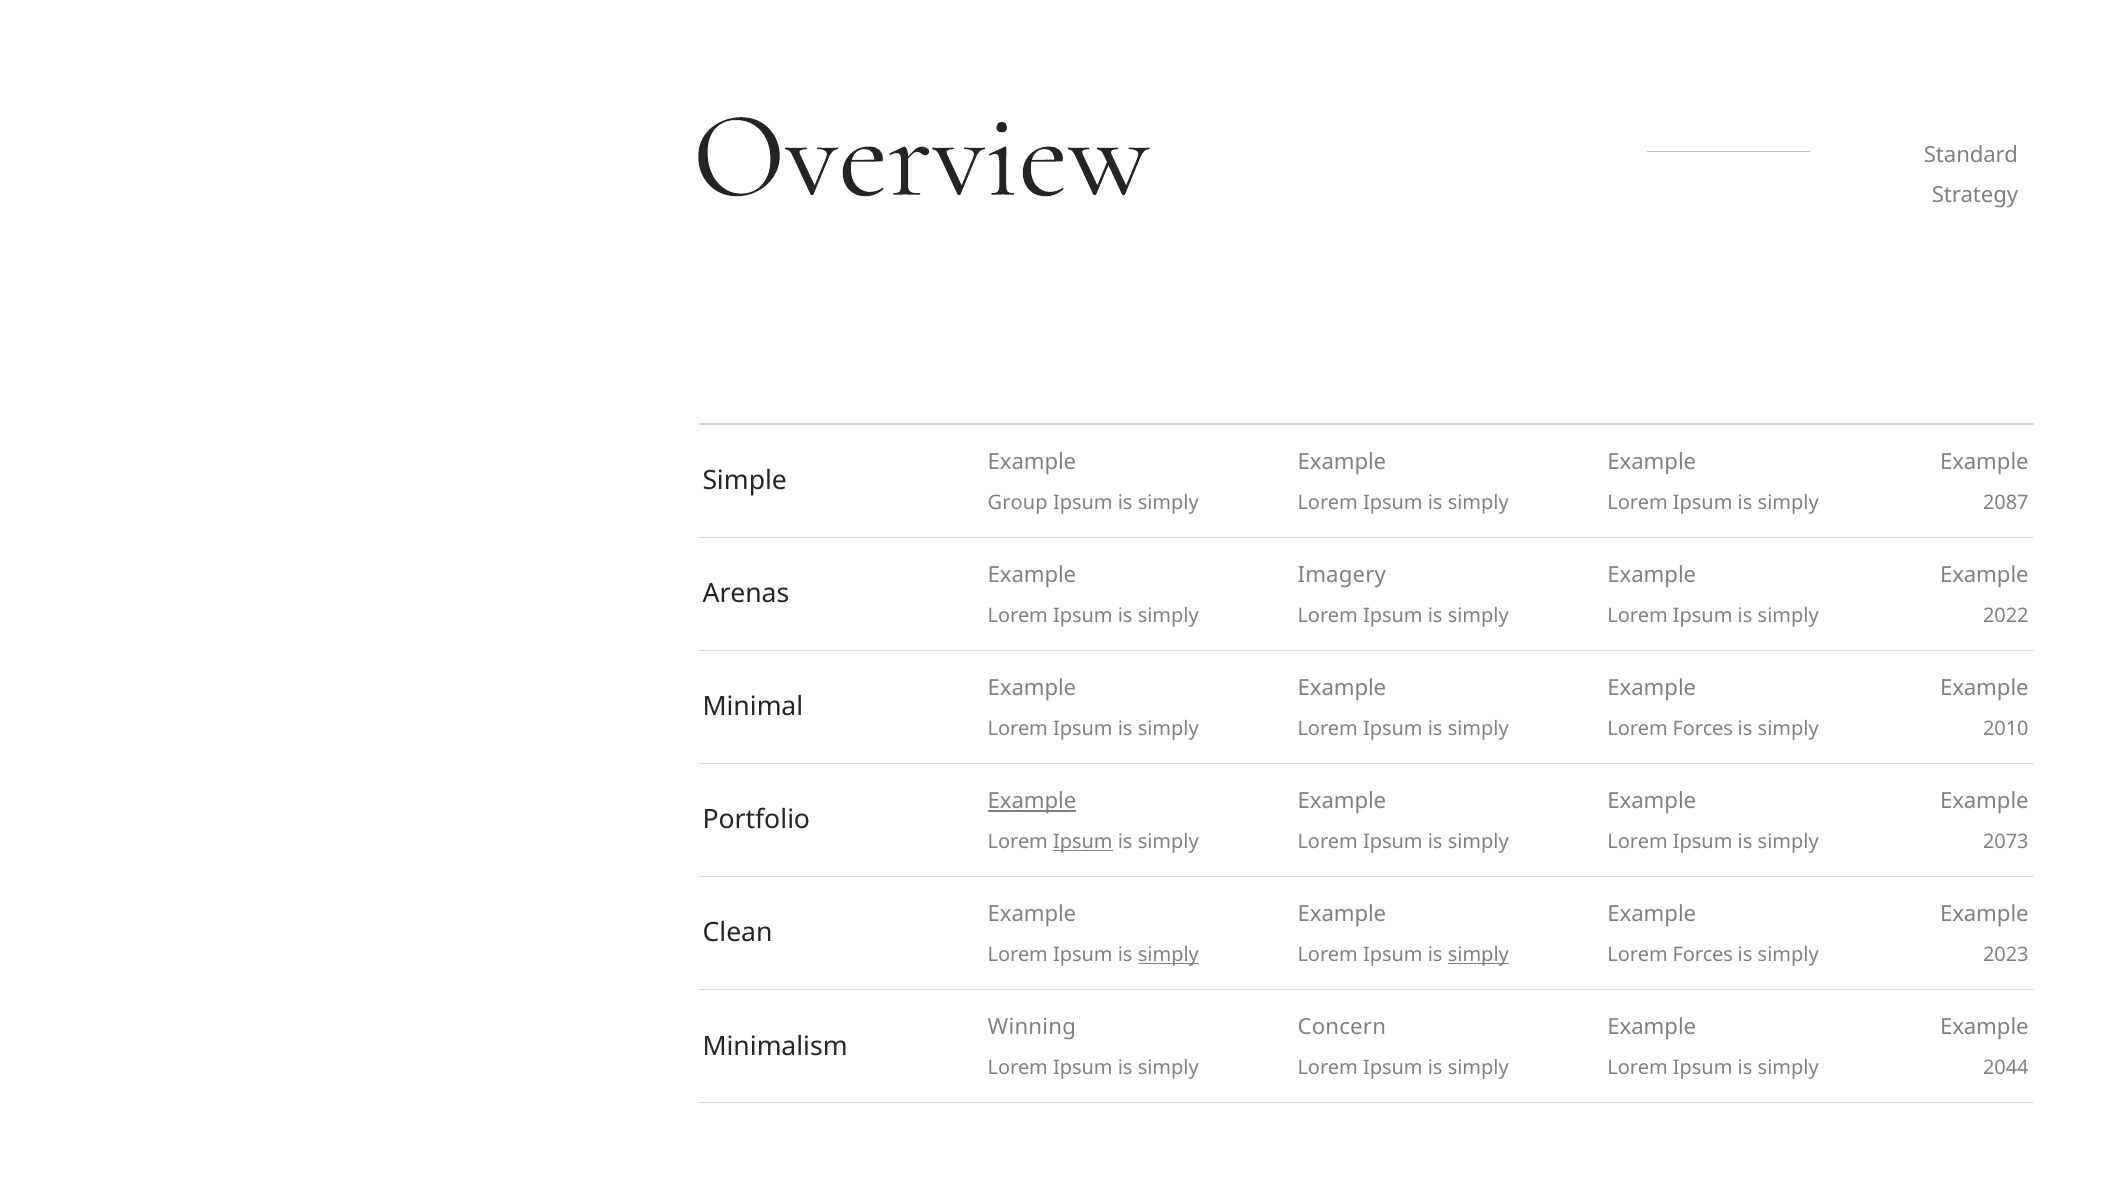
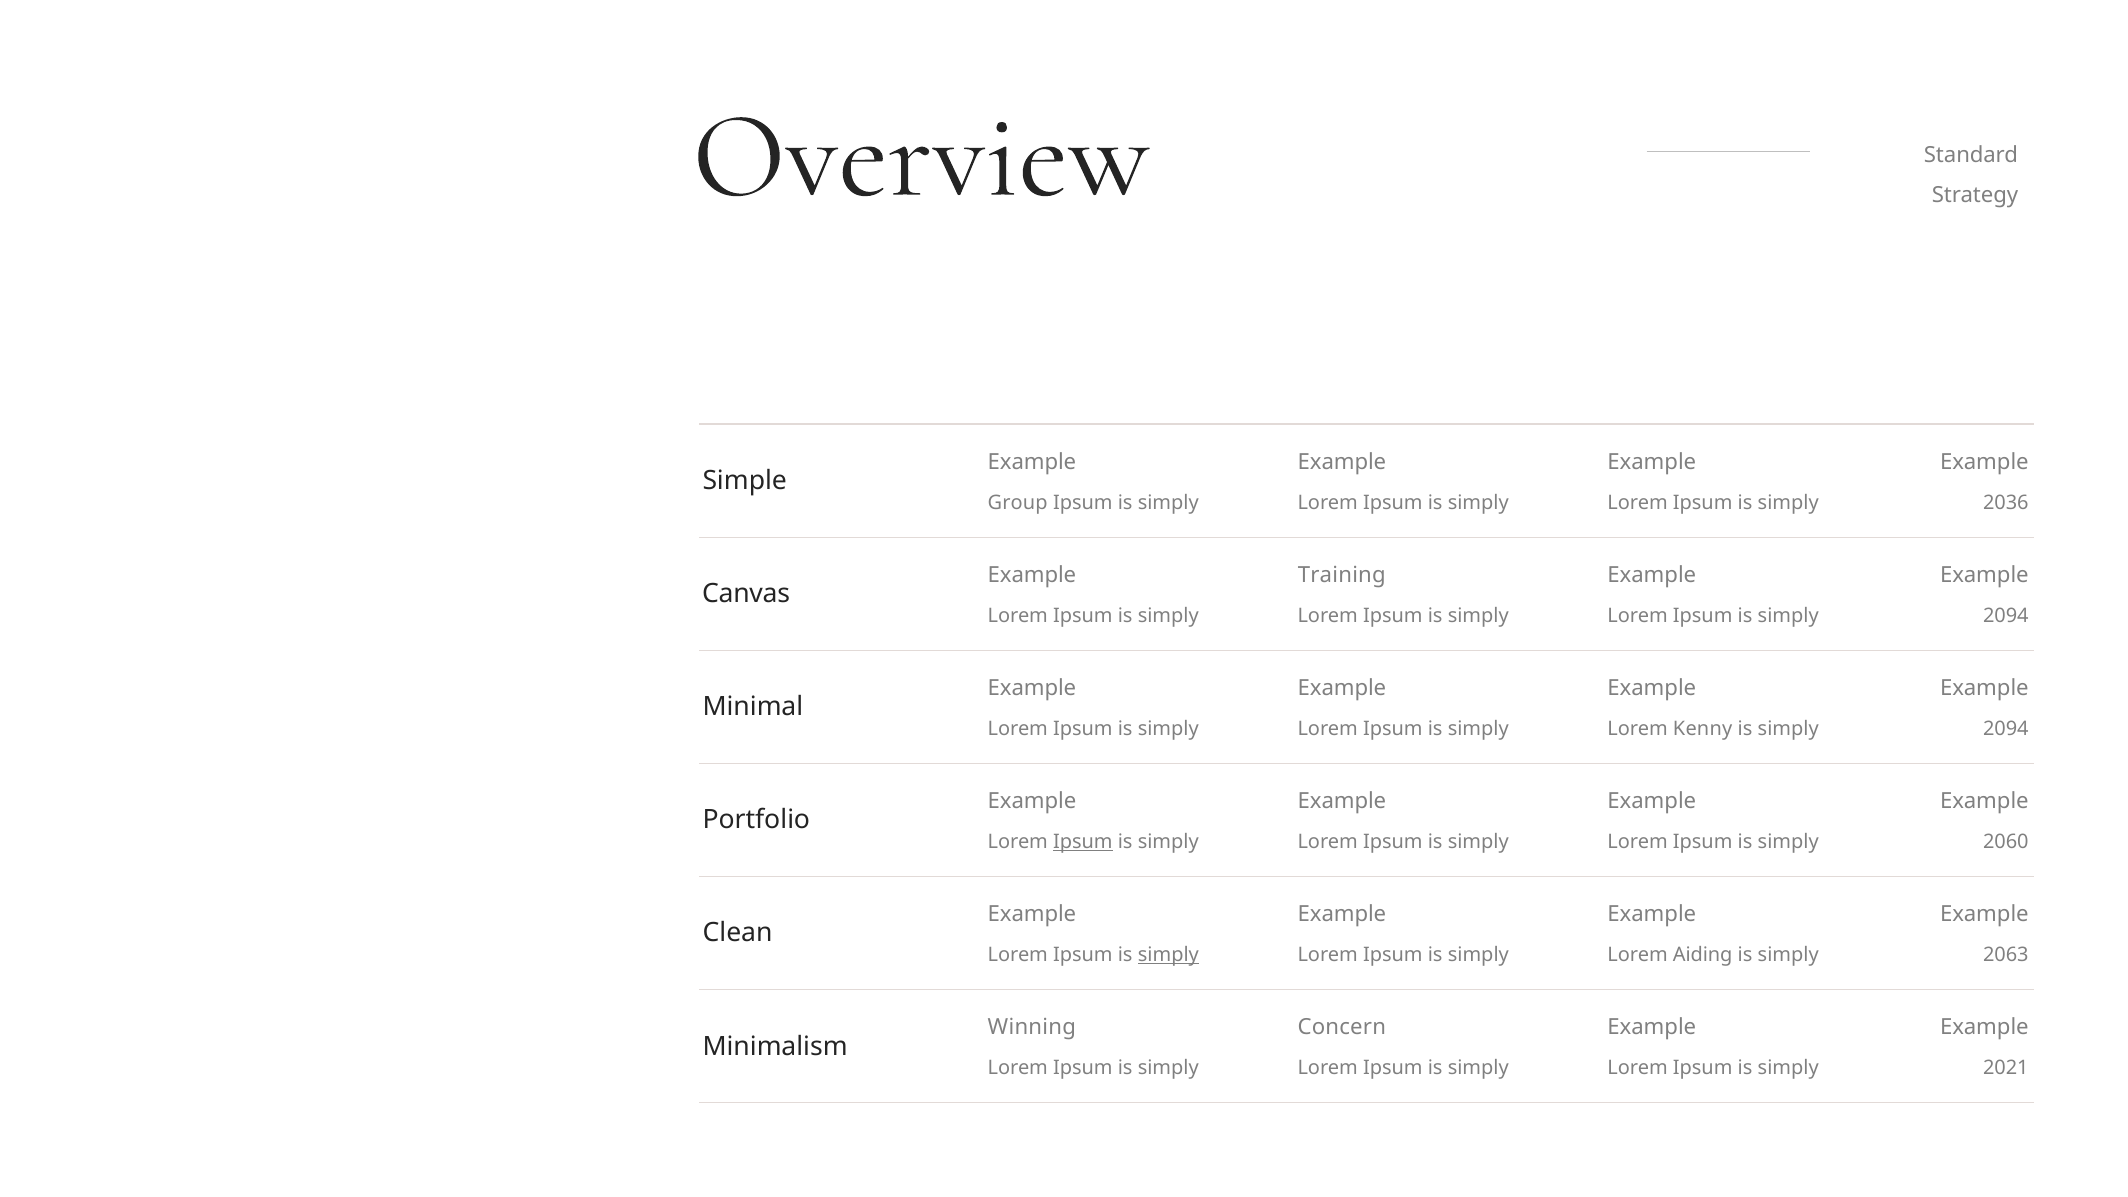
2087: 2087 -> 2036
Imagery: Imagery -> Training
Arenas: Arenas -> Canvas
2022 at (2006, 616): 2022 -> 2094
Forces at (1703, 729): Forces -> Kenny
2010 at (2006, 729): 2010 -> 2094
Example at (1032, 801) underline: present -> none
2073: 2073 -> 2060
simply at (1478, 955) underline: present -> none
Forces at (1703, 955): Forces -> Aiding
2023: 2023 -> 2063
2044: 2044 -> 2021
